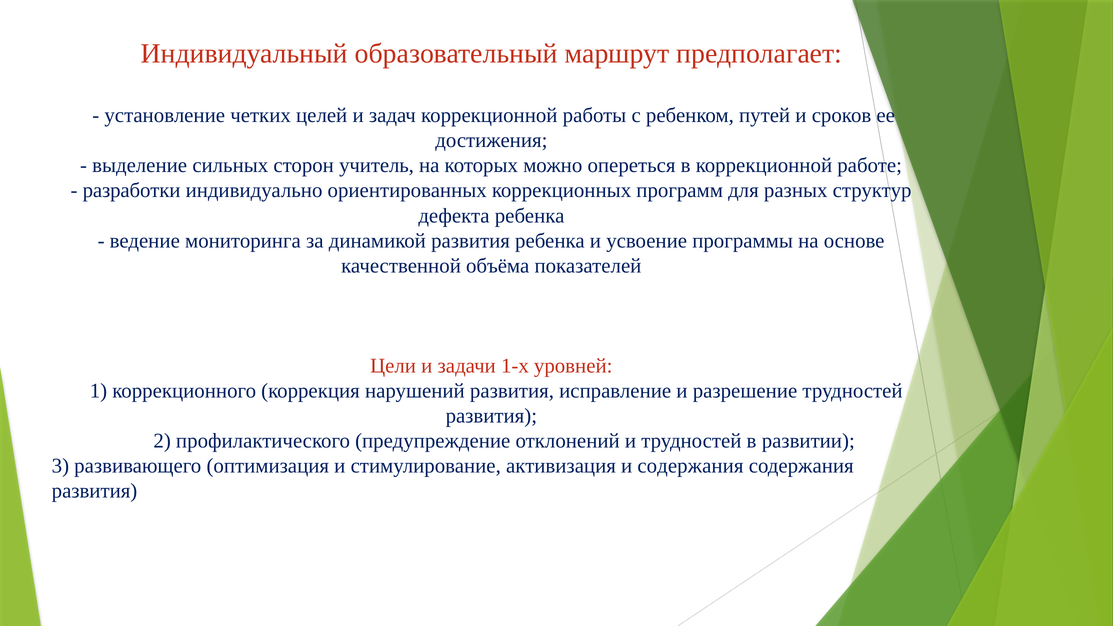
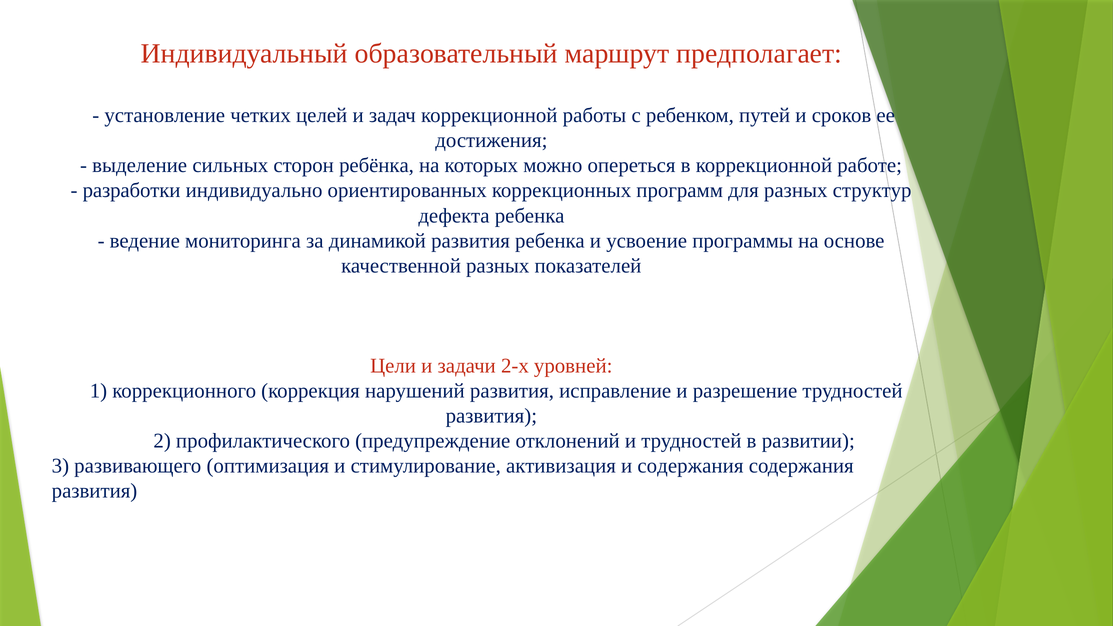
учитель: учитель -> ребёнка
качественной объёма: объёма -> разных
1-х: 1-х -> 2-х
